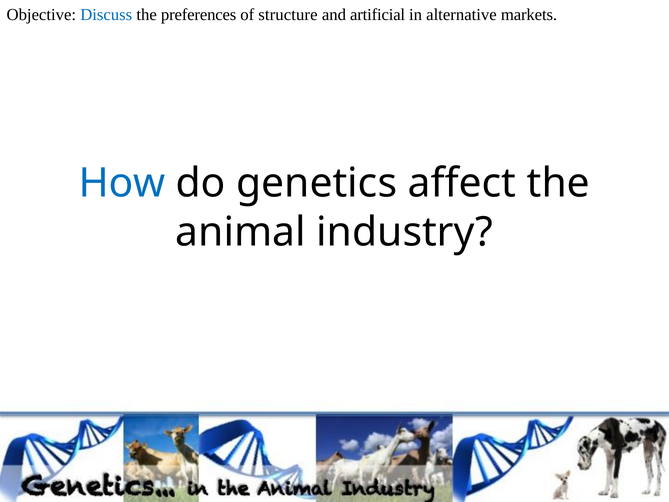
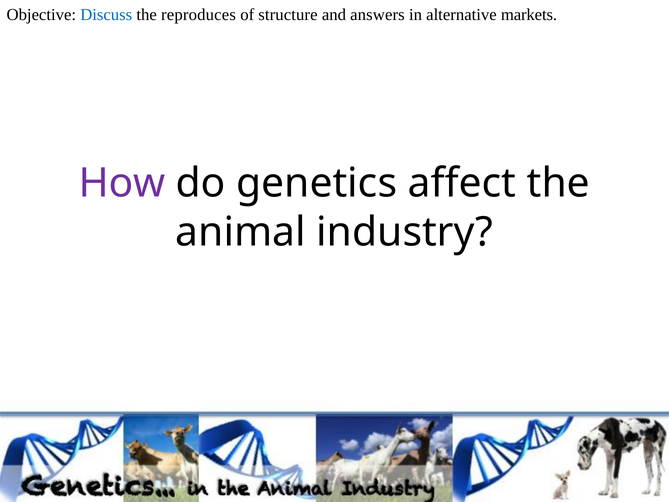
preferences: preferences -> reproduces
artificial: artificial -> answers
How colour: blue -> purple
